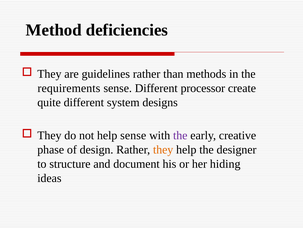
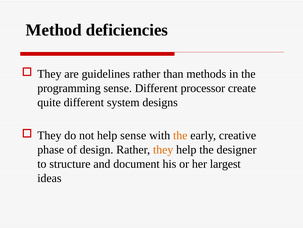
requirements: requirements -> programming
the at (180, 135) colour: purple -> orange
hiding: hiding -> largest
